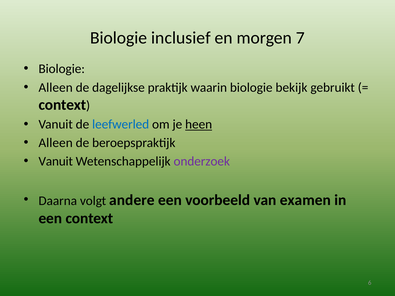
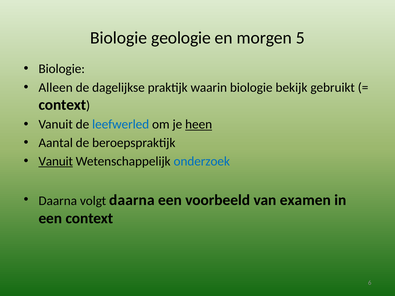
inclusief: inclusief -> geologie
7: 7 -> 5
Alleen at (56, 143): Alleen -> Aantal
Vanuit at (56, 161) underline: none -> present
onderzoek colour: purple -> blue
volgt andere: andere -> daarna
